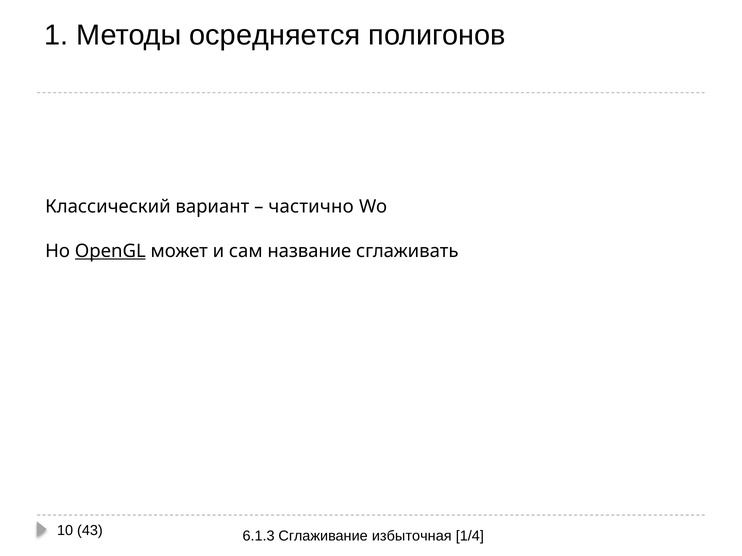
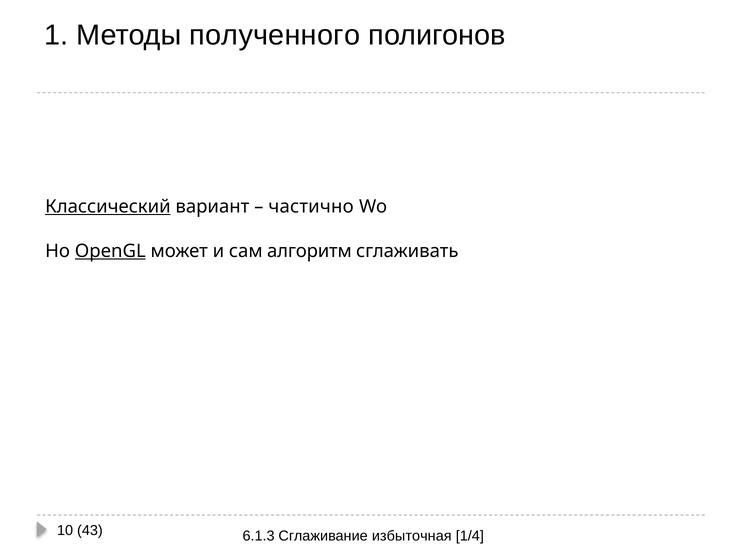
осредняется: осредняется -> полученного
Классический underline: none -> present
название: название -> алгоритм
